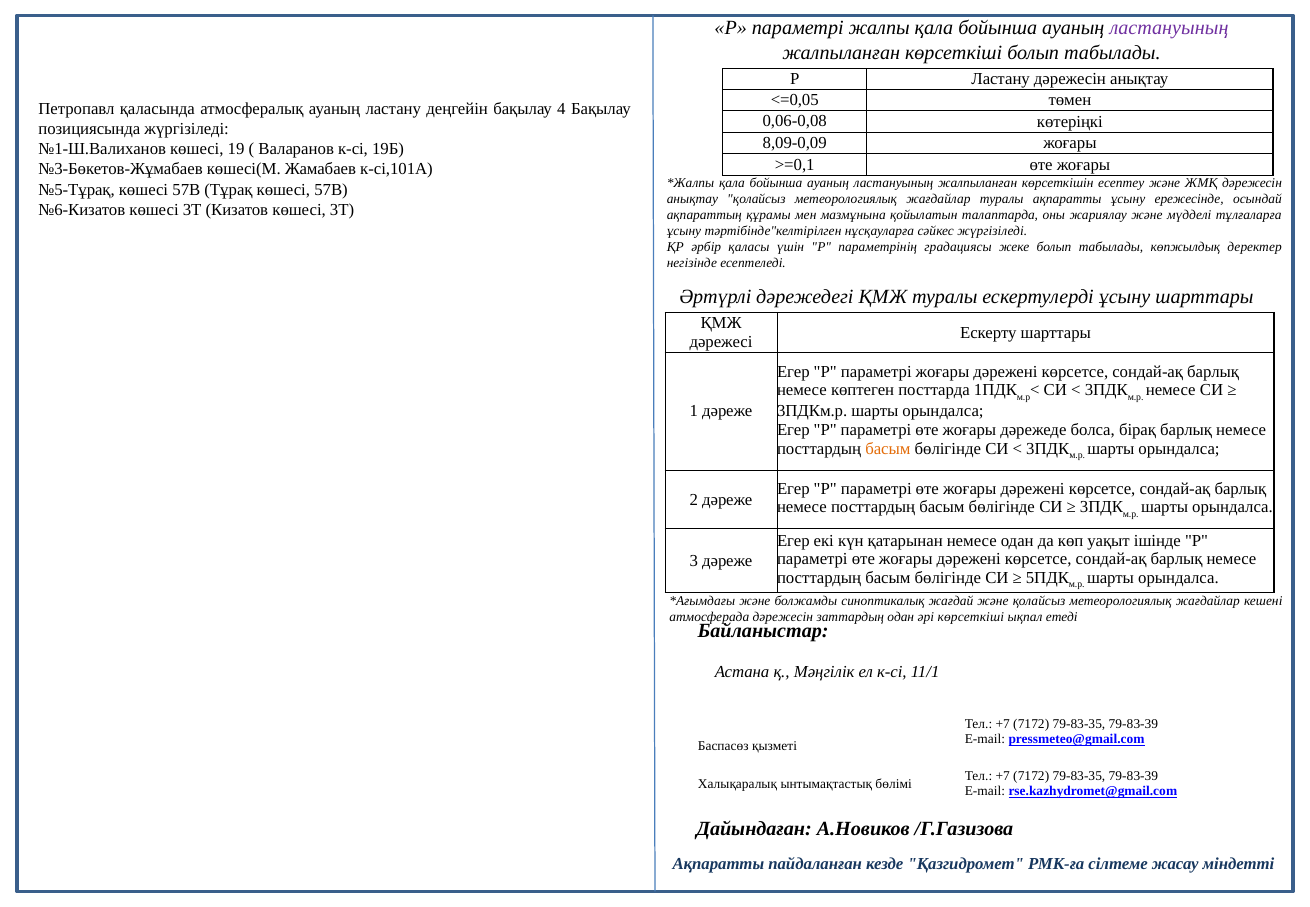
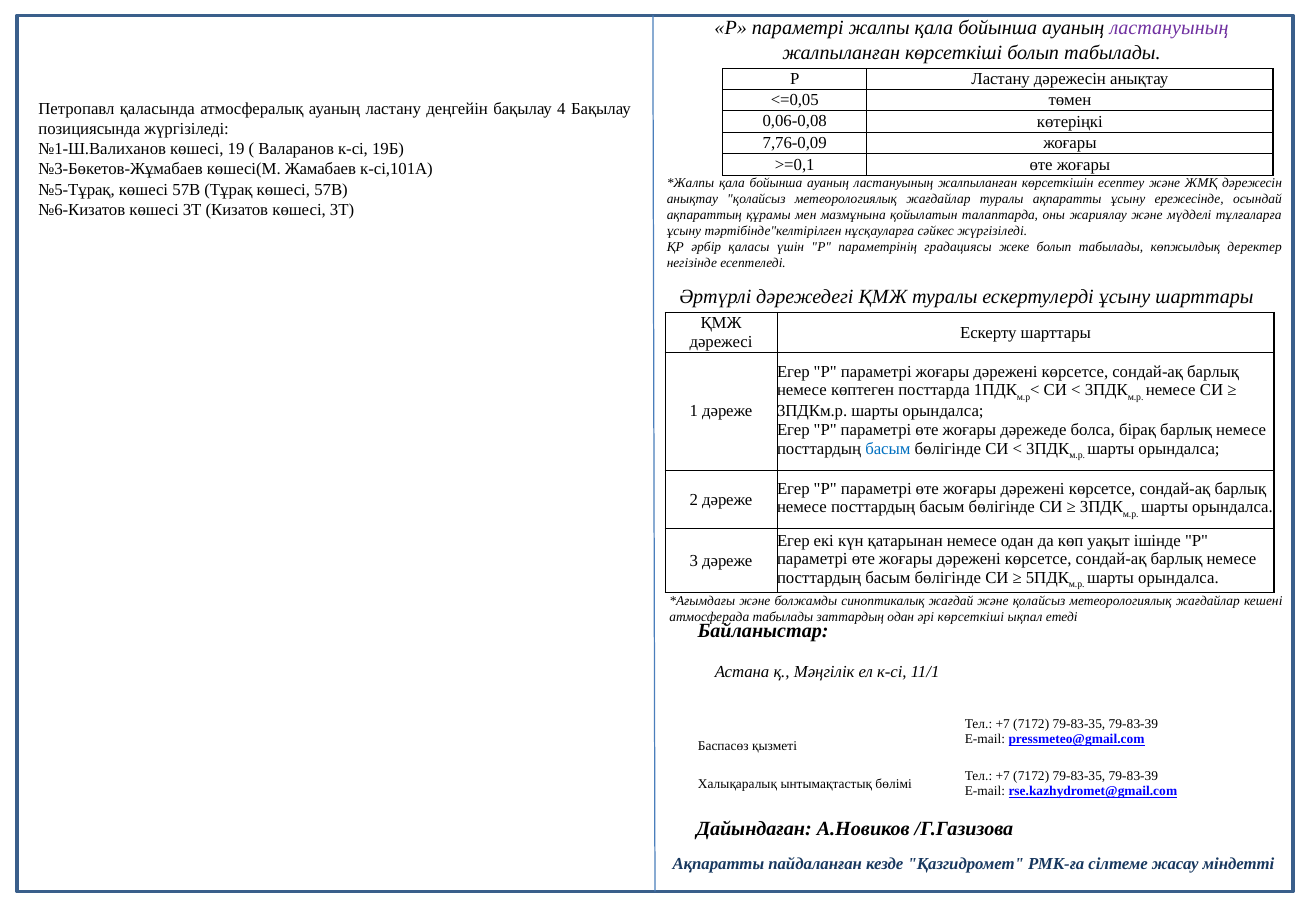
8,09-0,09: 8,09-0,09 -> 7,76-0,09
басым at (888, 448) colour: orange -> blue
атмосферада дәрежесін: дәрежесін -> табылады
